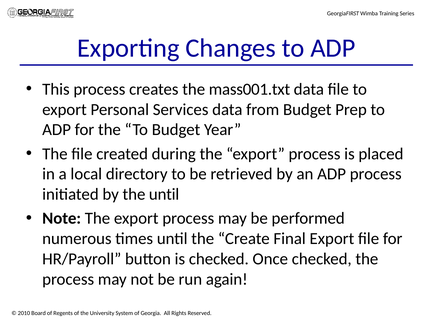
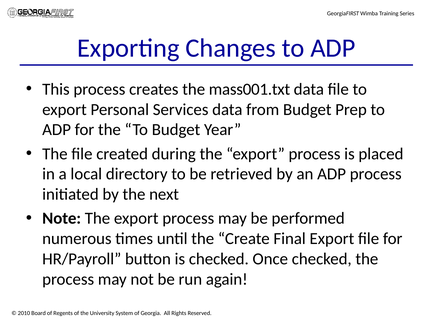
the until: until -> next
